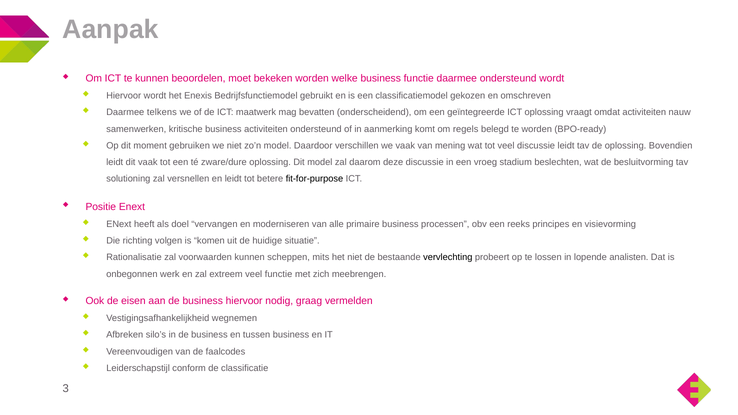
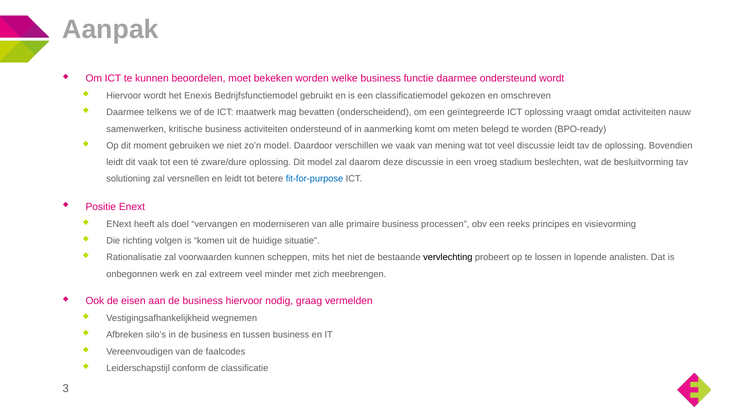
regels: regels -> meten
fit-for-purpose colour: black -> blue
veel functie: functie -> minder
